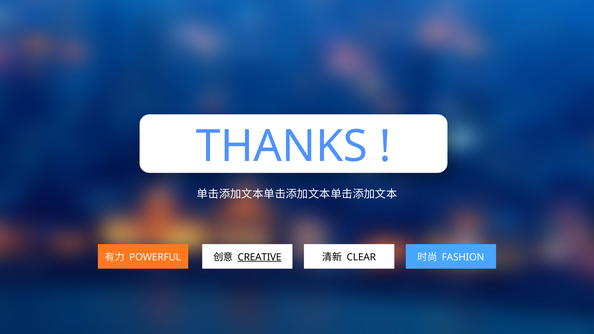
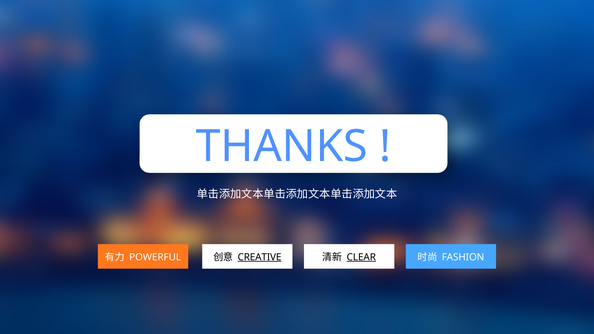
CLEAR underline: none -> present
